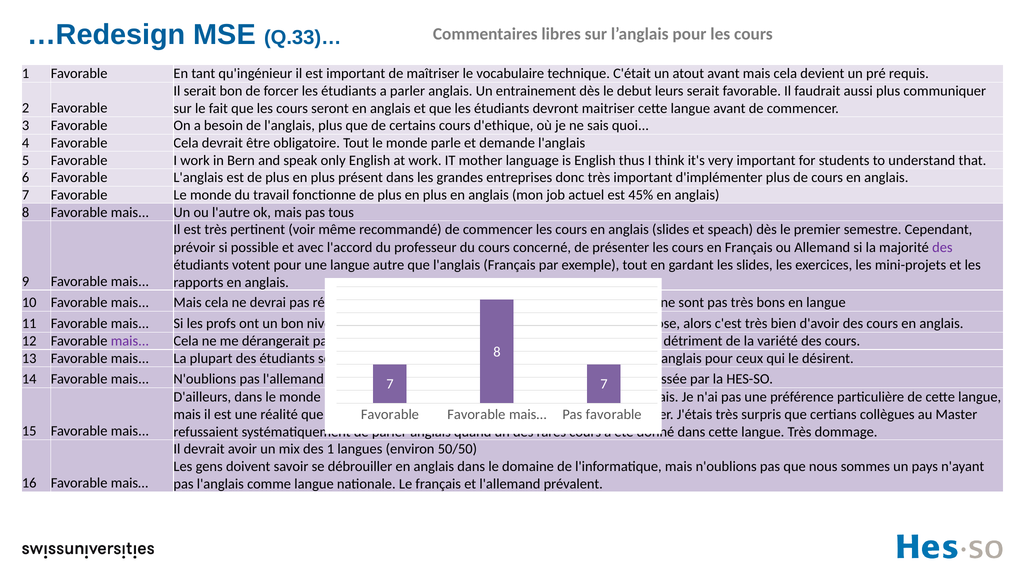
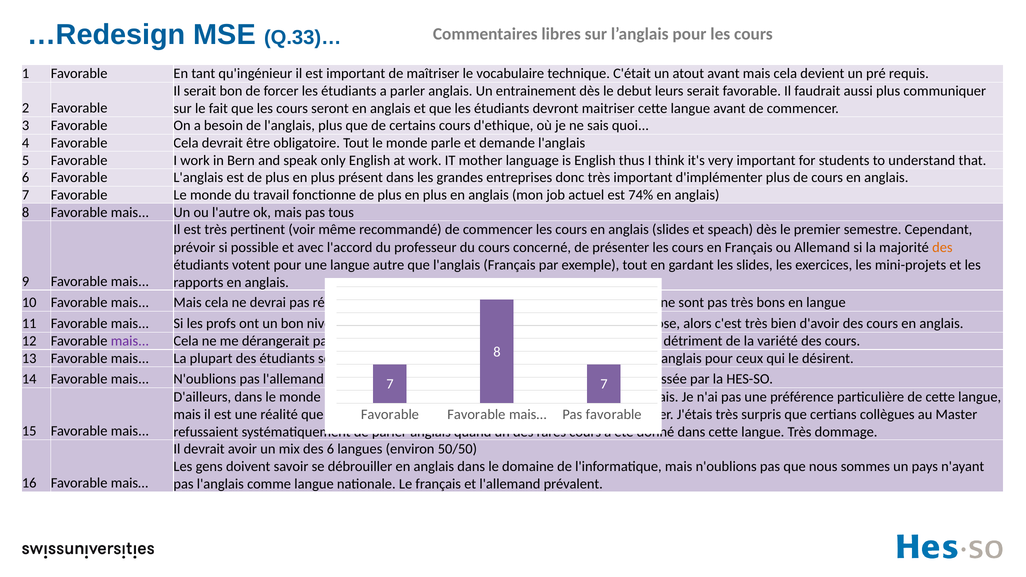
45%: 45% -> 74%
des at (942, 247) colour: purple -> orange
des 1: 1 -> 6
